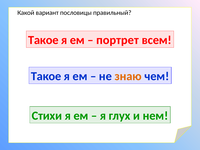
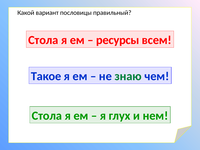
Такое at (43, 40): Такое -> Стола
портрет: портрет -> ресурсы
знаю colour: orange -> green
Стихи at (47, 116): Стихи -> Стола
